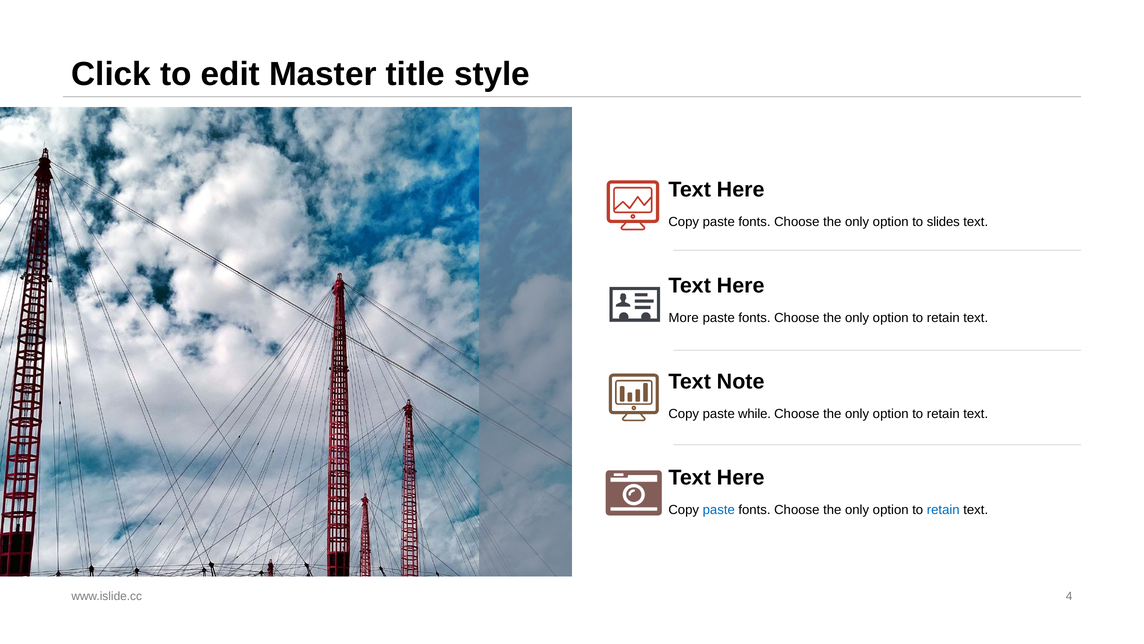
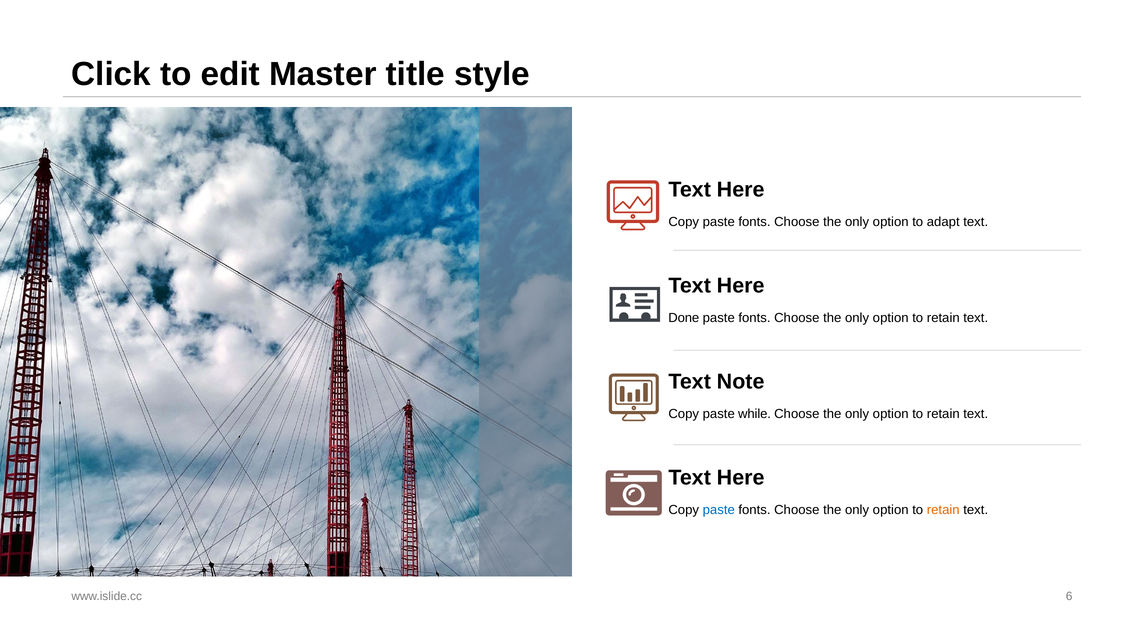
slides: slides -> adapt
More: More -> Done
retain at (943, 509) colour: blue -> orange
4: 4 -> 6
